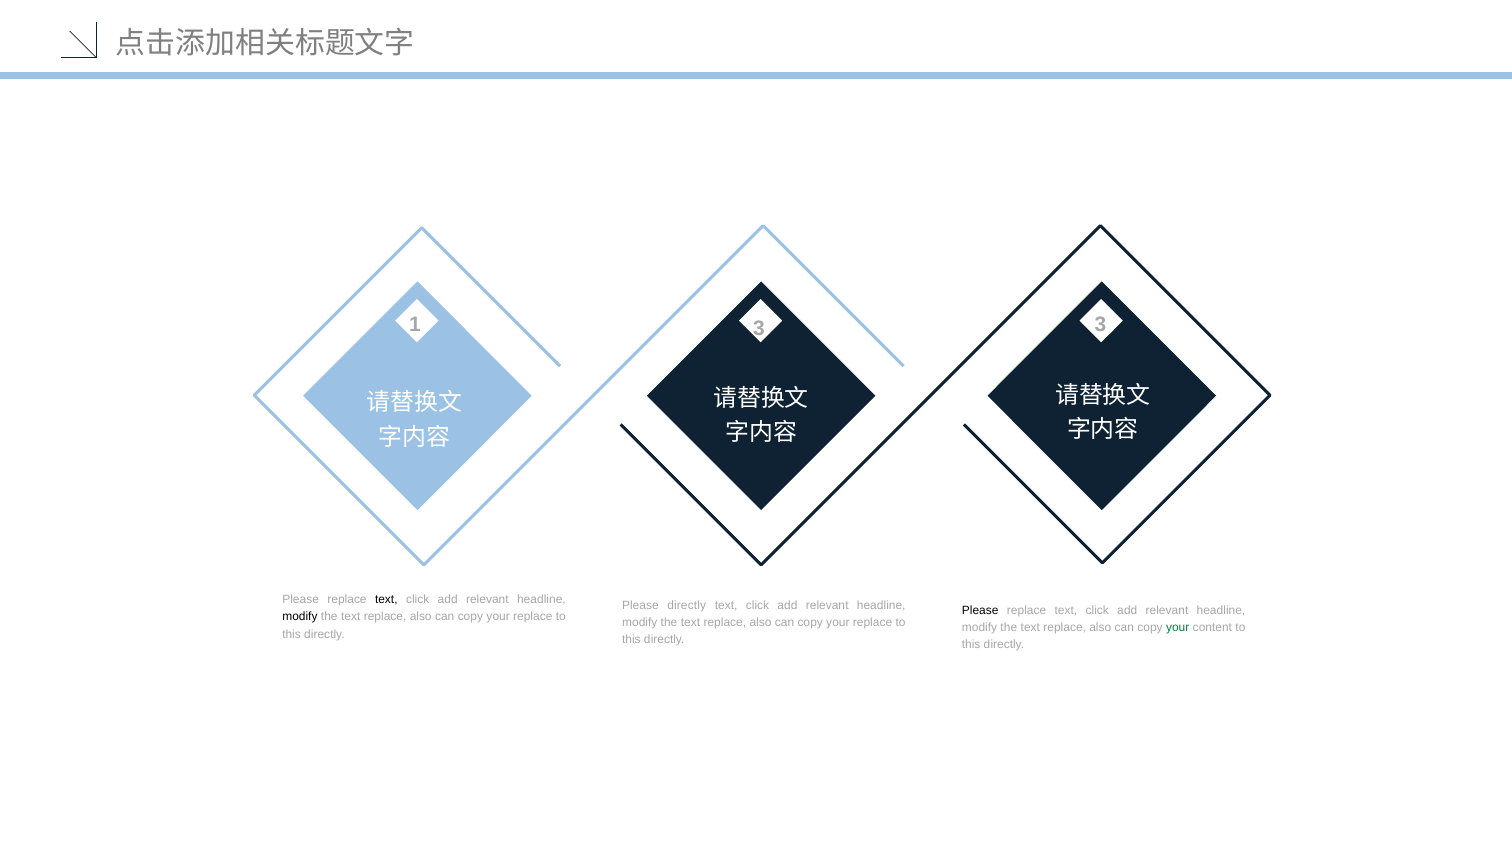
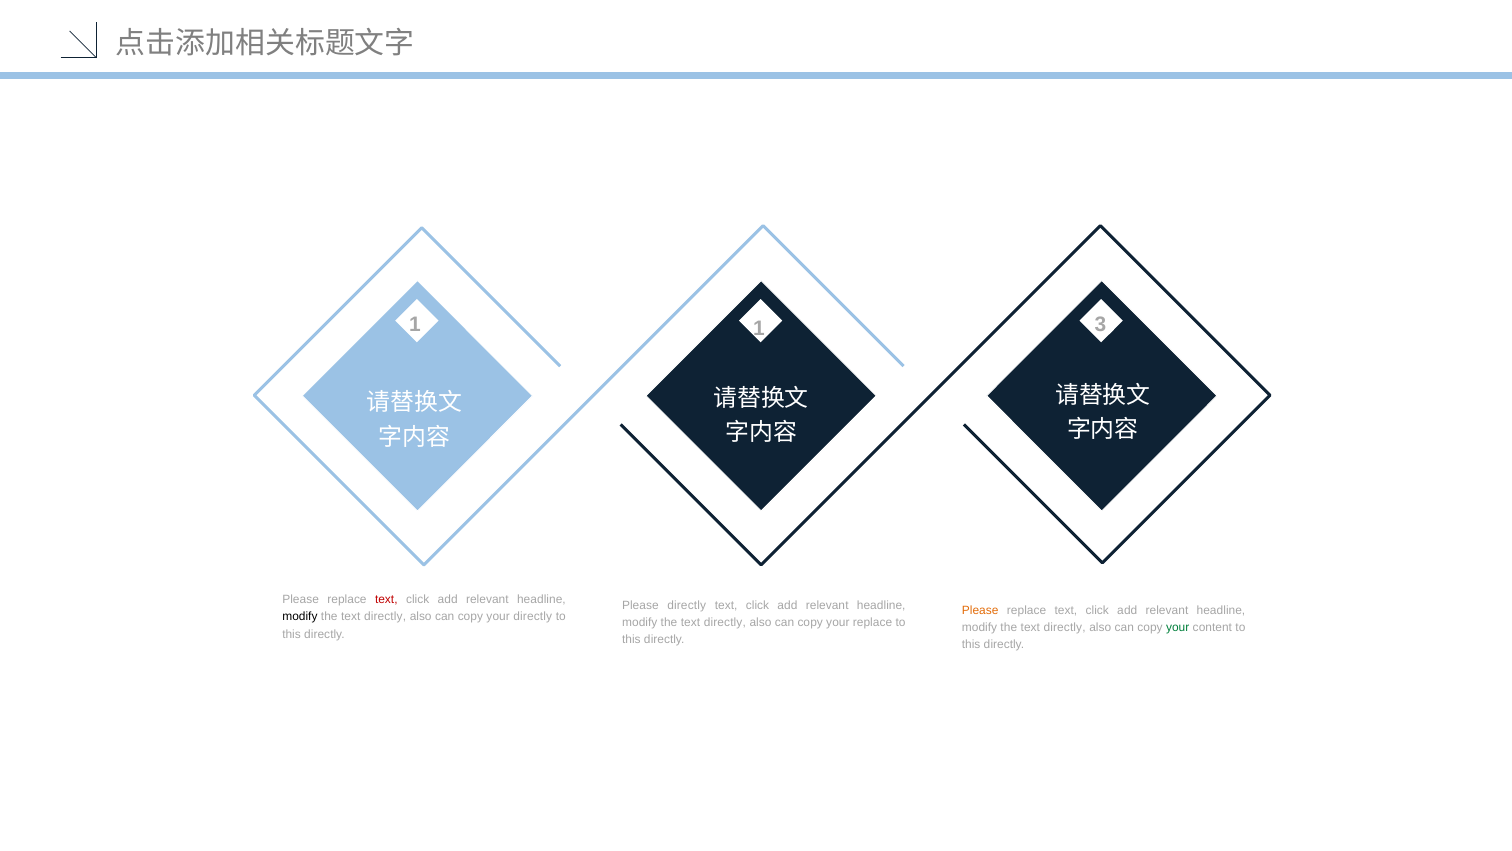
1 3: 3 -> 1
text at (386, 599) colour: black -> red
Please at (980, 610) colour: black -> orange
replace at (385, 617): replace -> directly
replace at (533, 617): replace -> directly
replace at (725, 622): replace -> directly
replace at (1065, 627): replace -> directly
